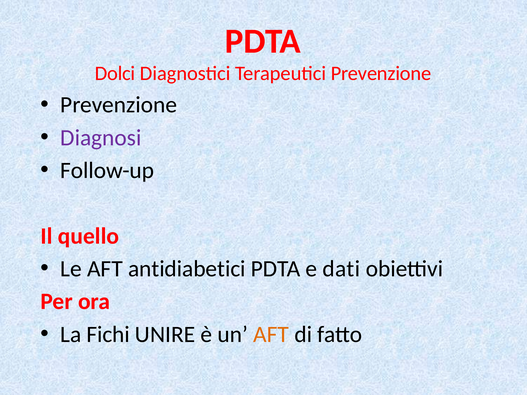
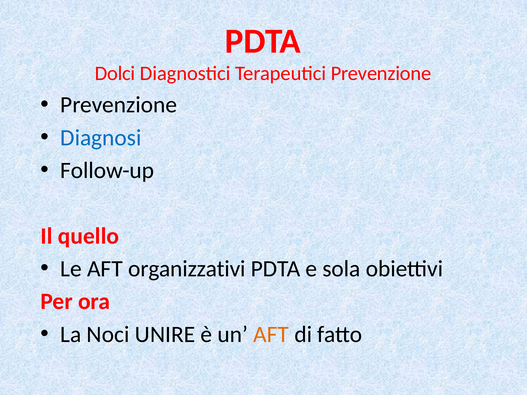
Diagnosi colour: purple -> blue
antidiabetici: antidiabetici -> organizzativi
dati: dati -> sola
Fichi: Fichi -> Noci
